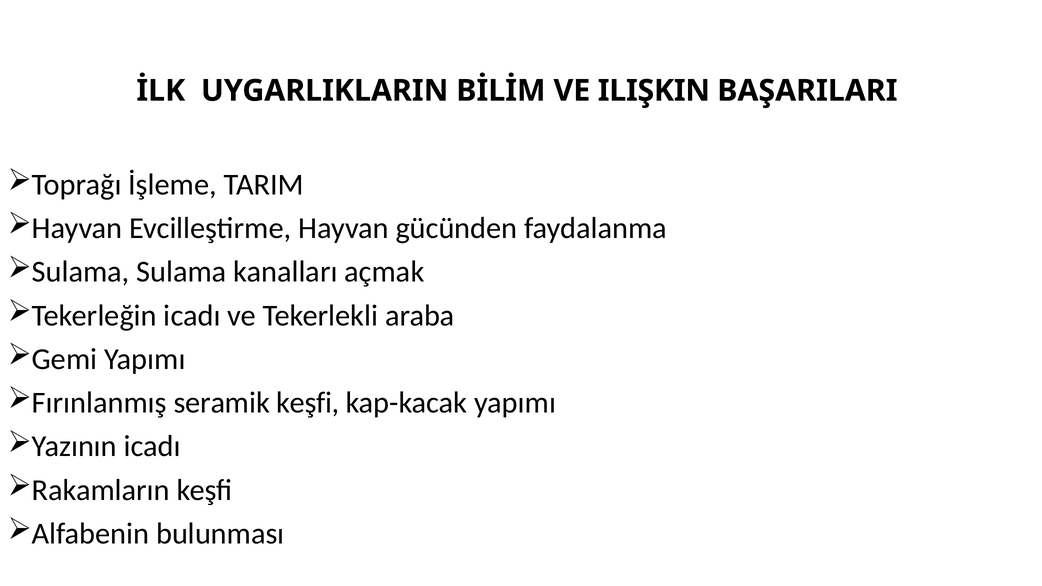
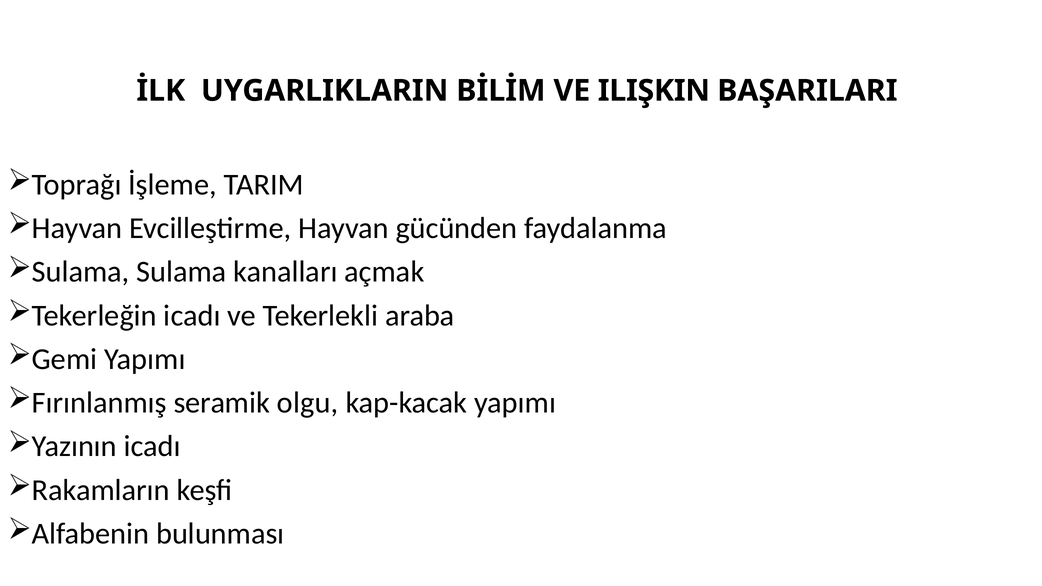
seramik keşfi: keşfi -> olgu
